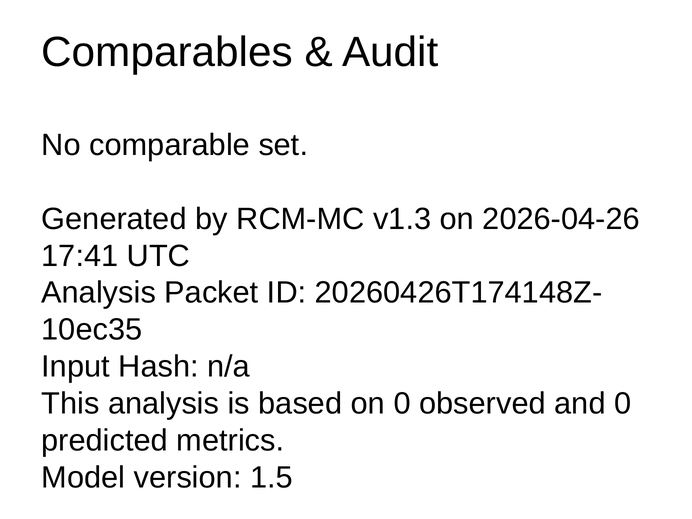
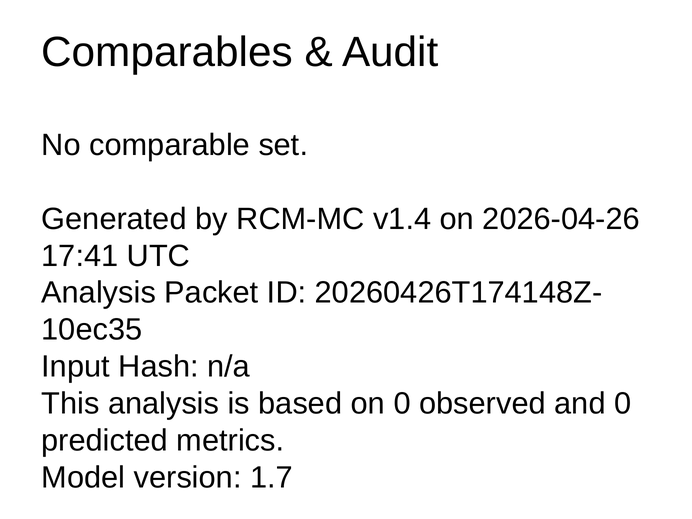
v1.3: v1.3 -> v1.4
1.5: 1.5 -> 1.7
